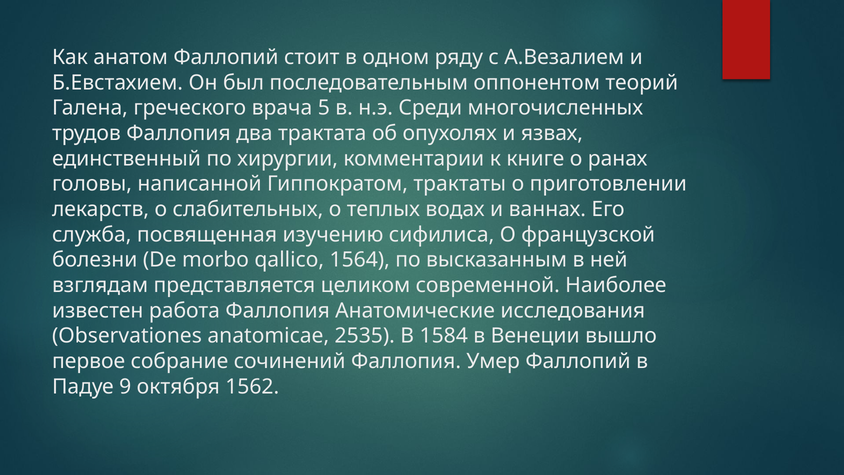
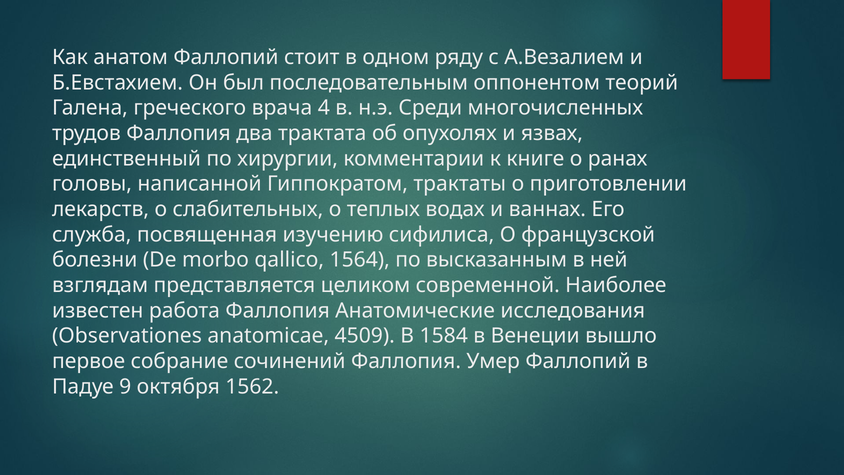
5: 5 -> 4
2535: 2535 -> 4509
